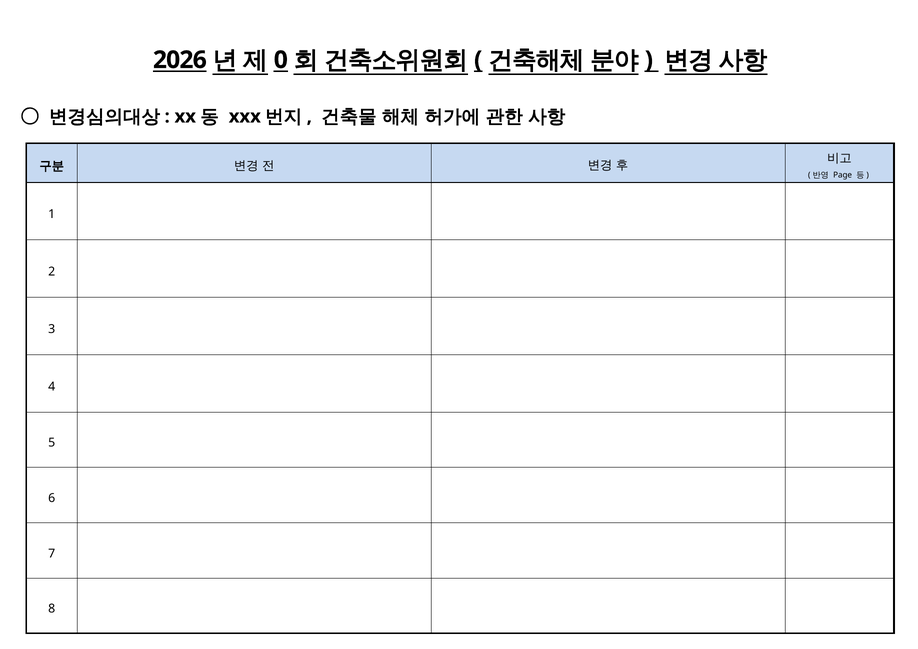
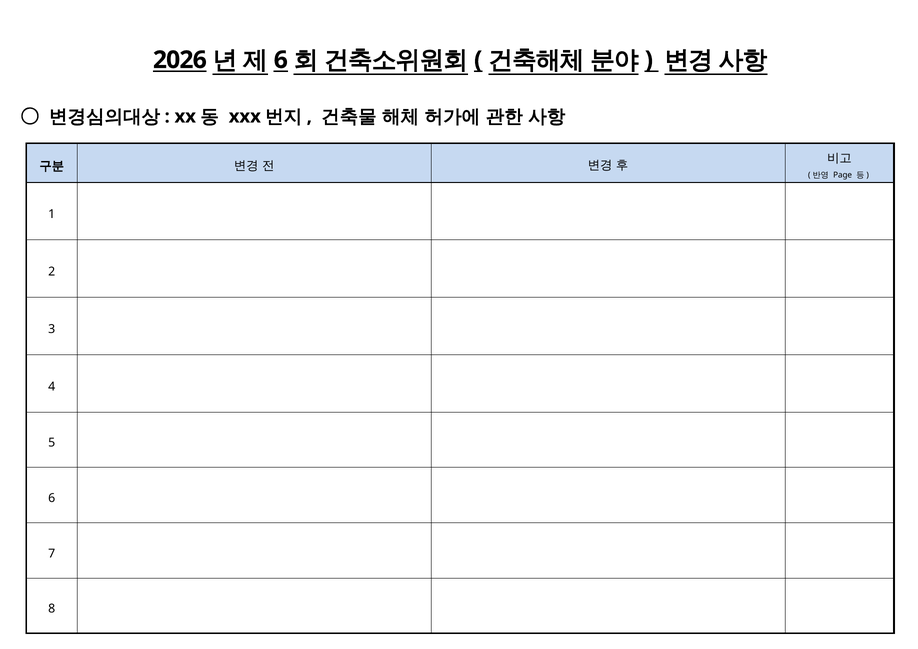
0 at (281, 60): 0 -> 6
